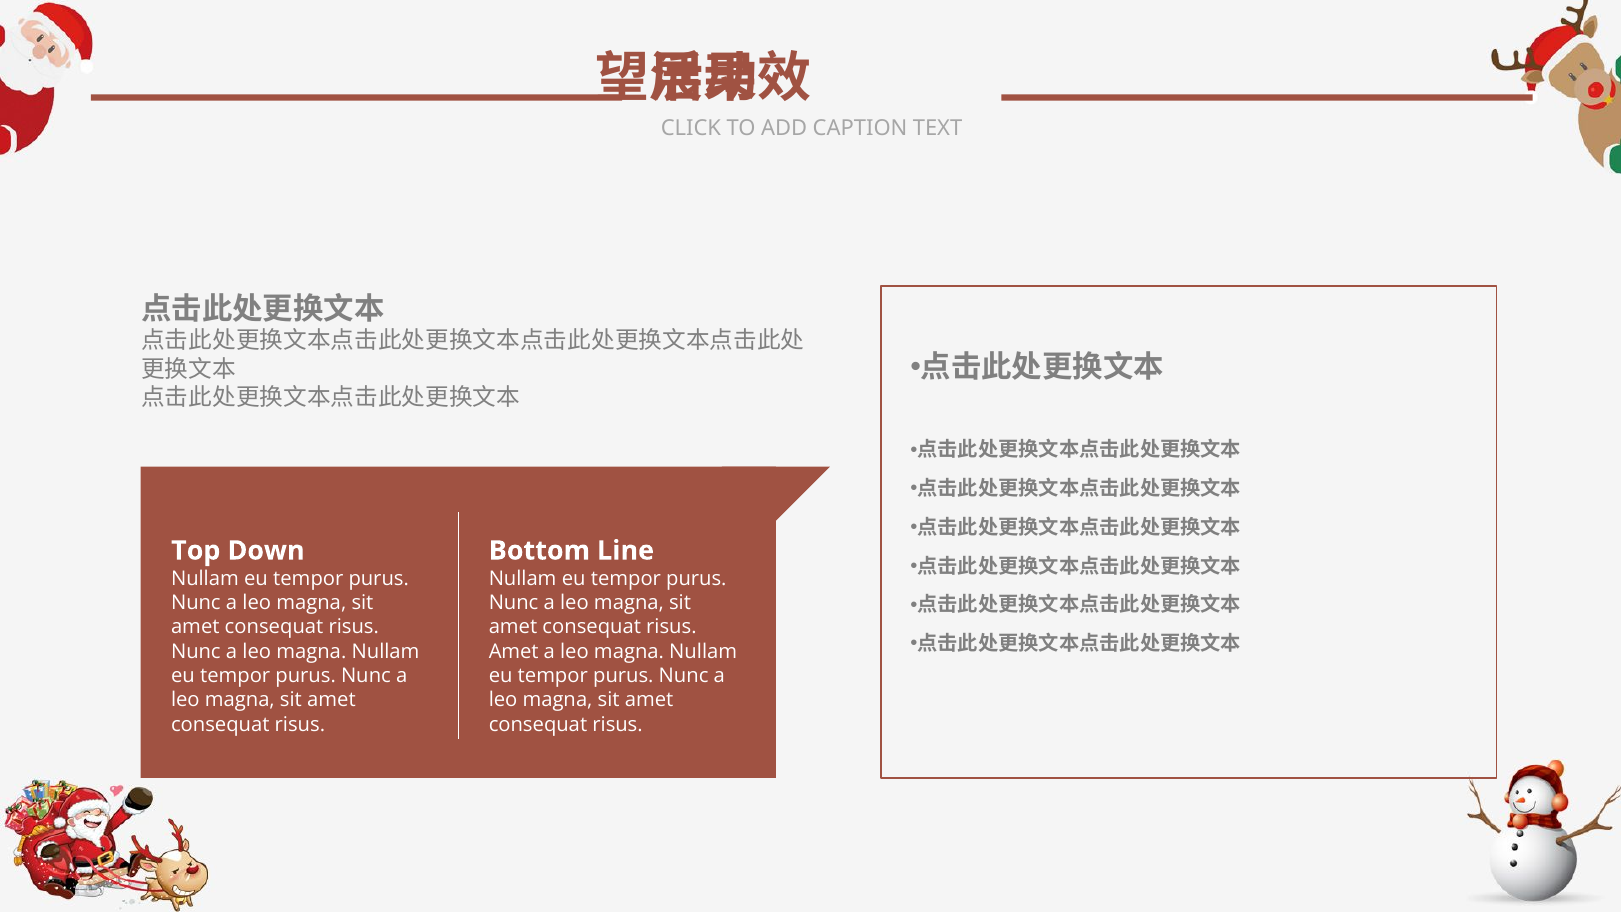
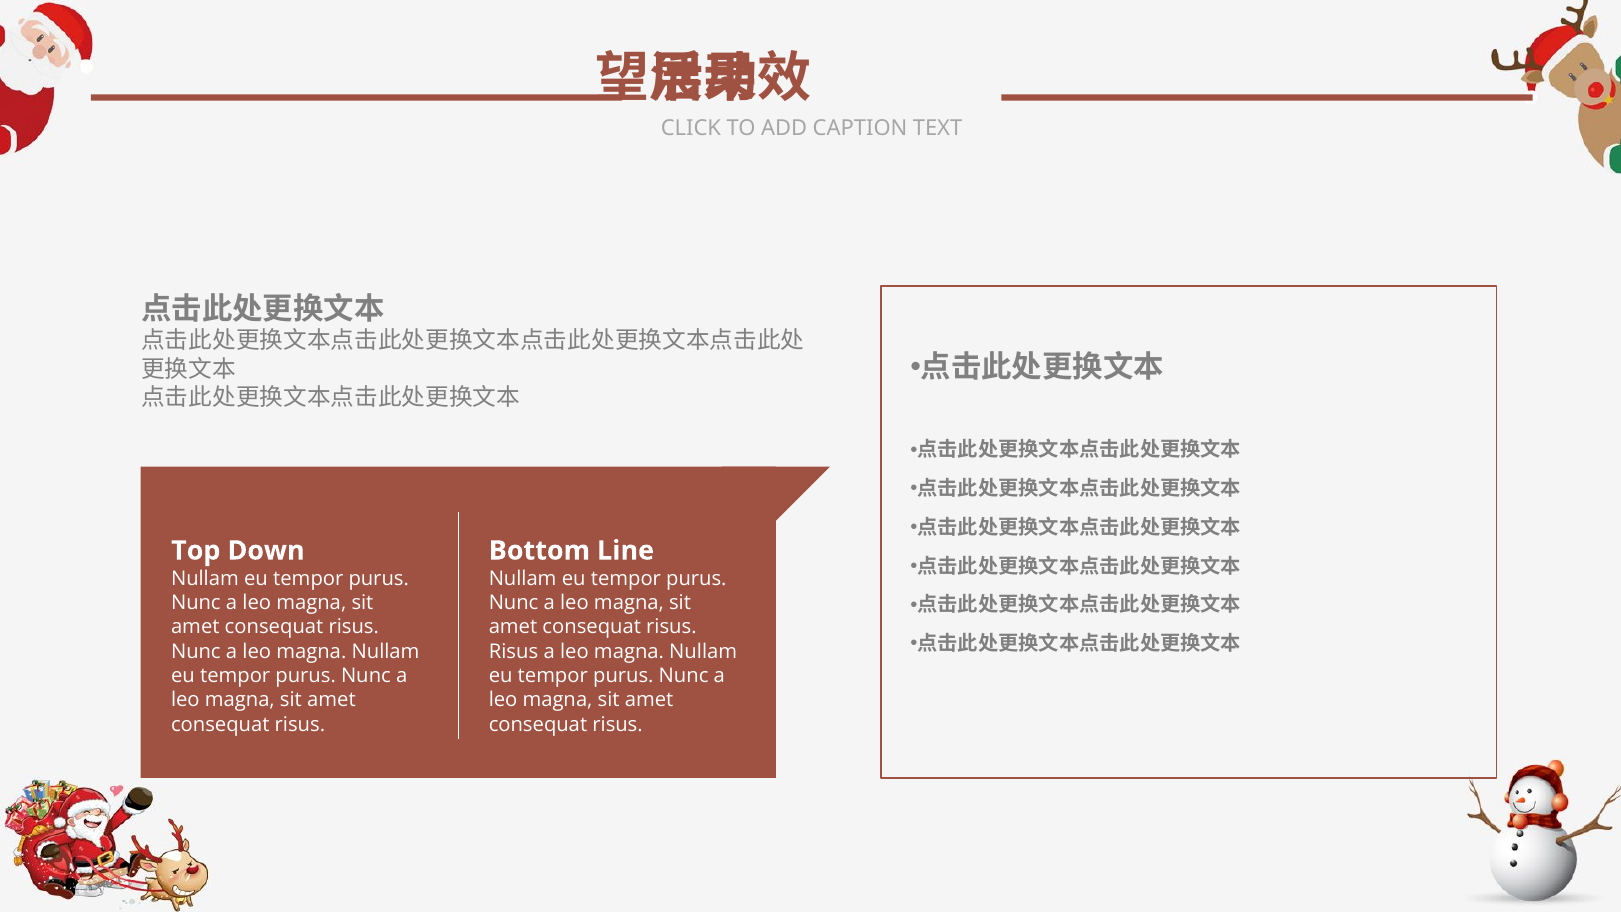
Amet at (514, 652): Amet -> Risus
